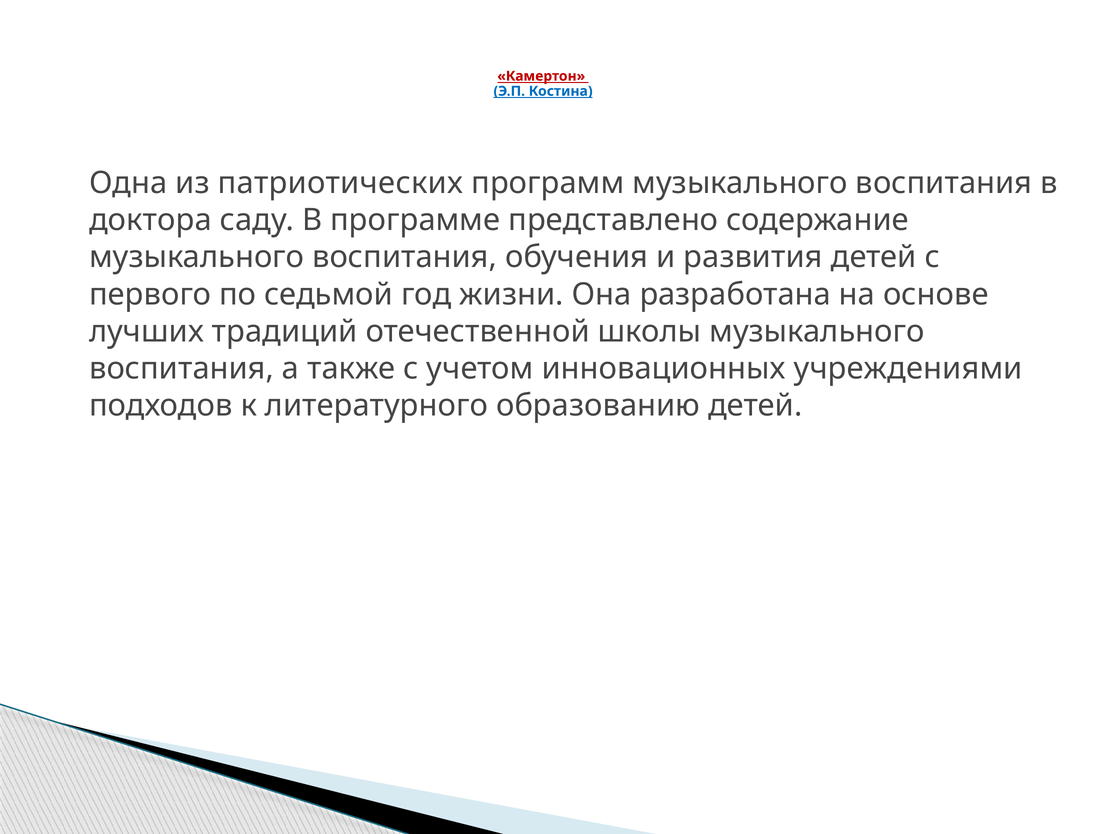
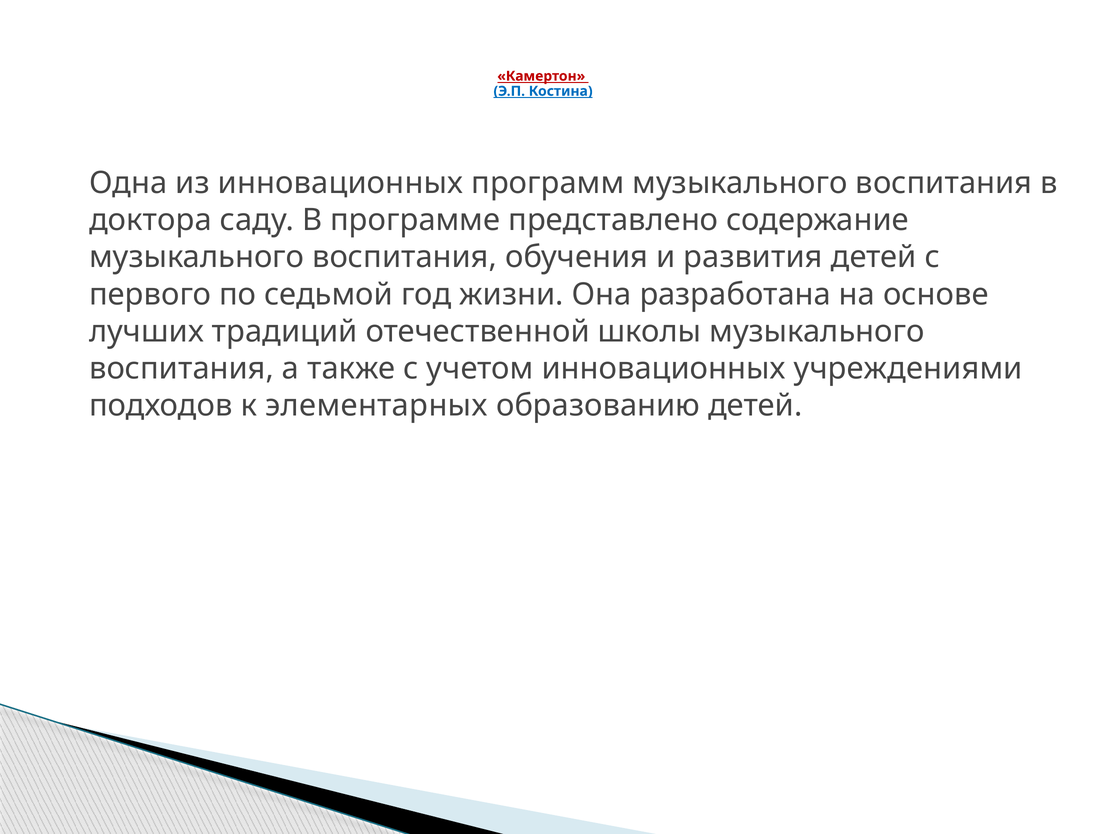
из патриотических: патриотических -> инновационных
литературного: литературного -> элементарных
